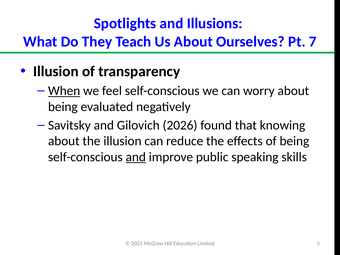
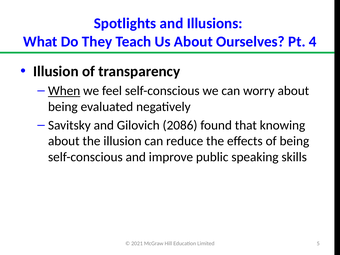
7: 7 -> 4
2026: 2026 -> 2086
and at (136, 157) underline: present -> none
